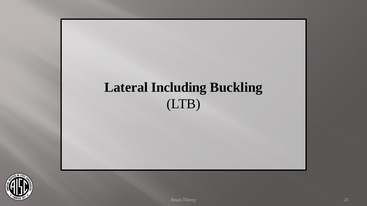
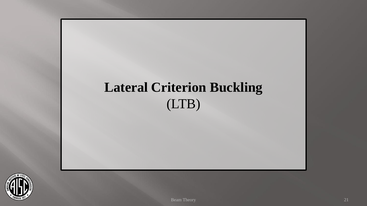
Including: Including -> Criterion
